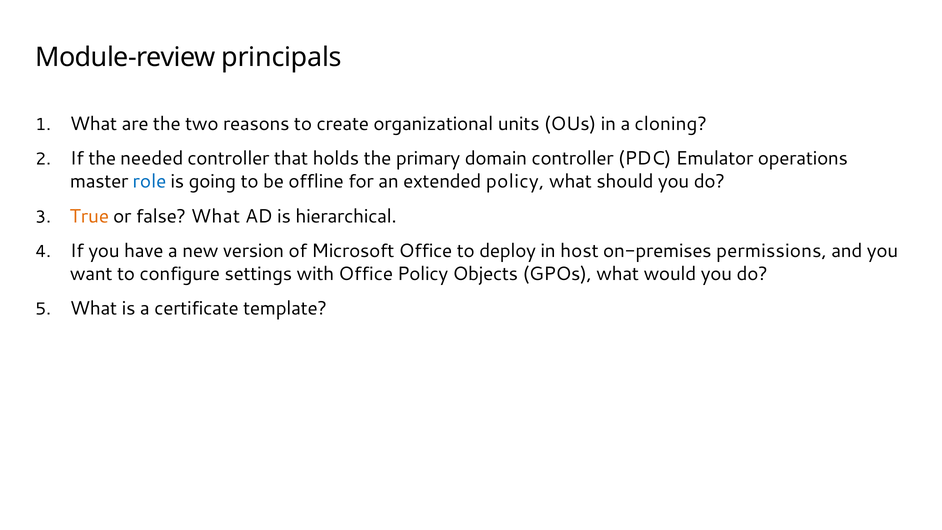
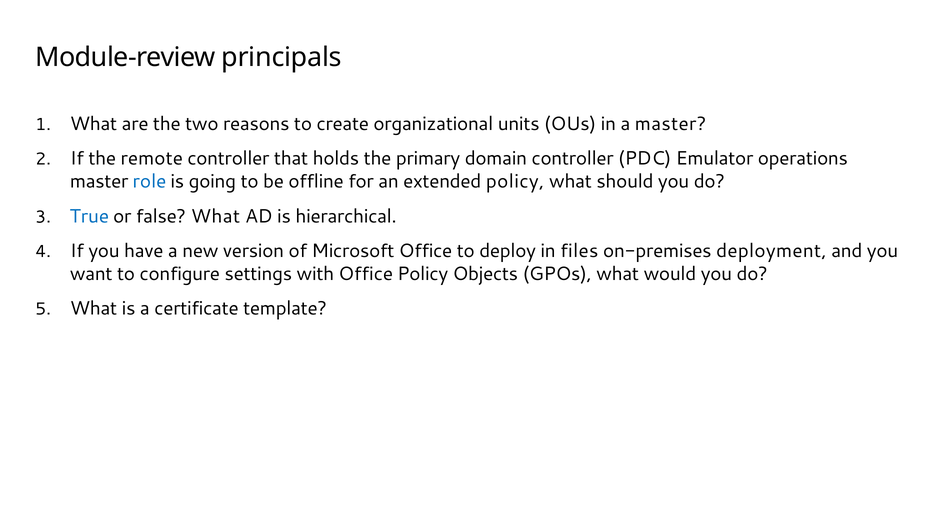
a cloning: cloning -> master
needed: needed -> remote
True colour: orange -> blue
host: host -> files
permissions: permissions -> deployment
